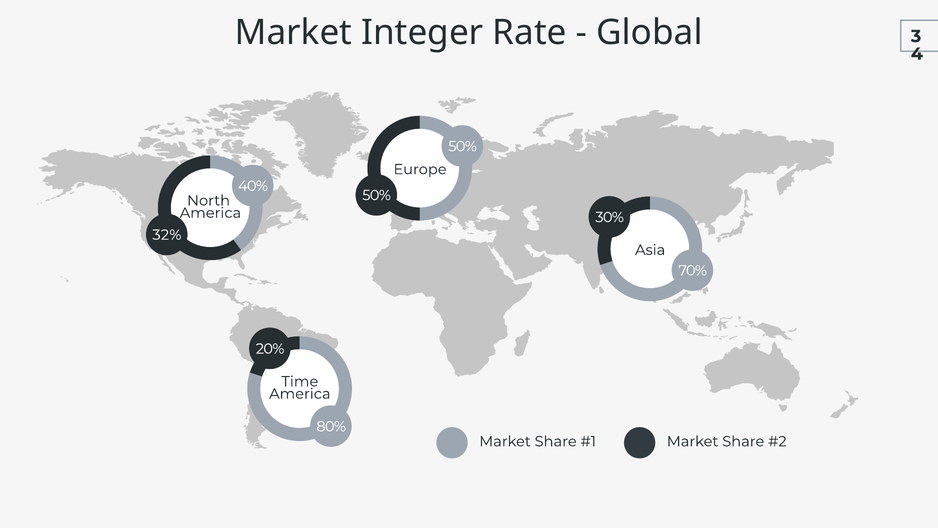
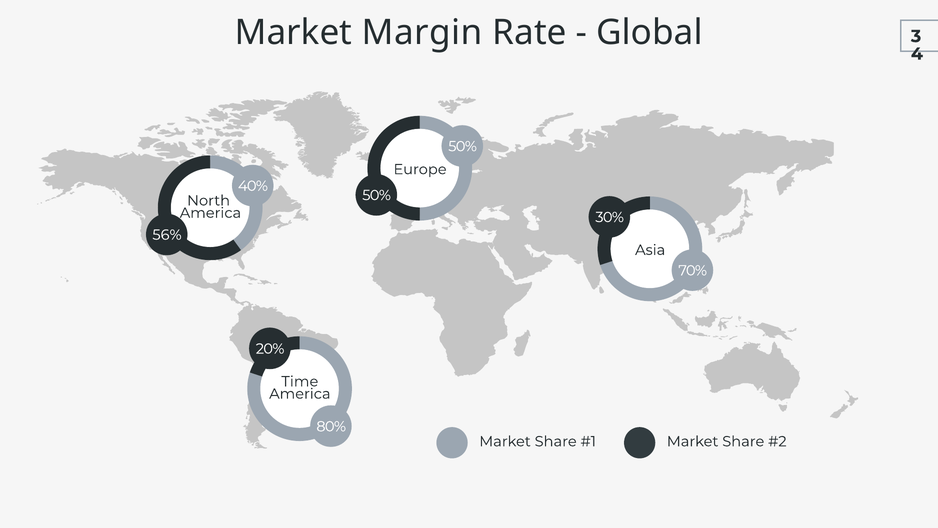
Integer: Integer -> Margin
32%: 32% -> 56%
